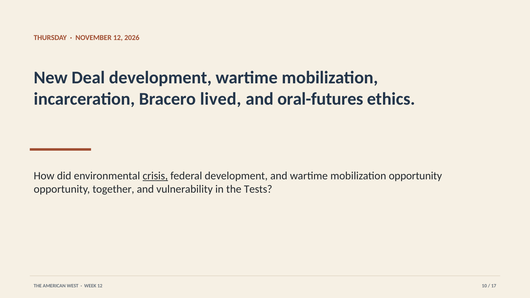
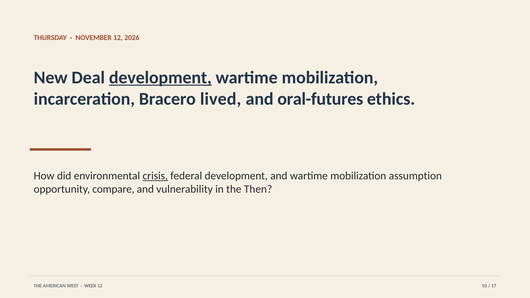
development at (160, 78) underline: none -> present
mobilization opportunity: opportunity -> assumption
together: together -> compare
Tests: Tests -> Then
